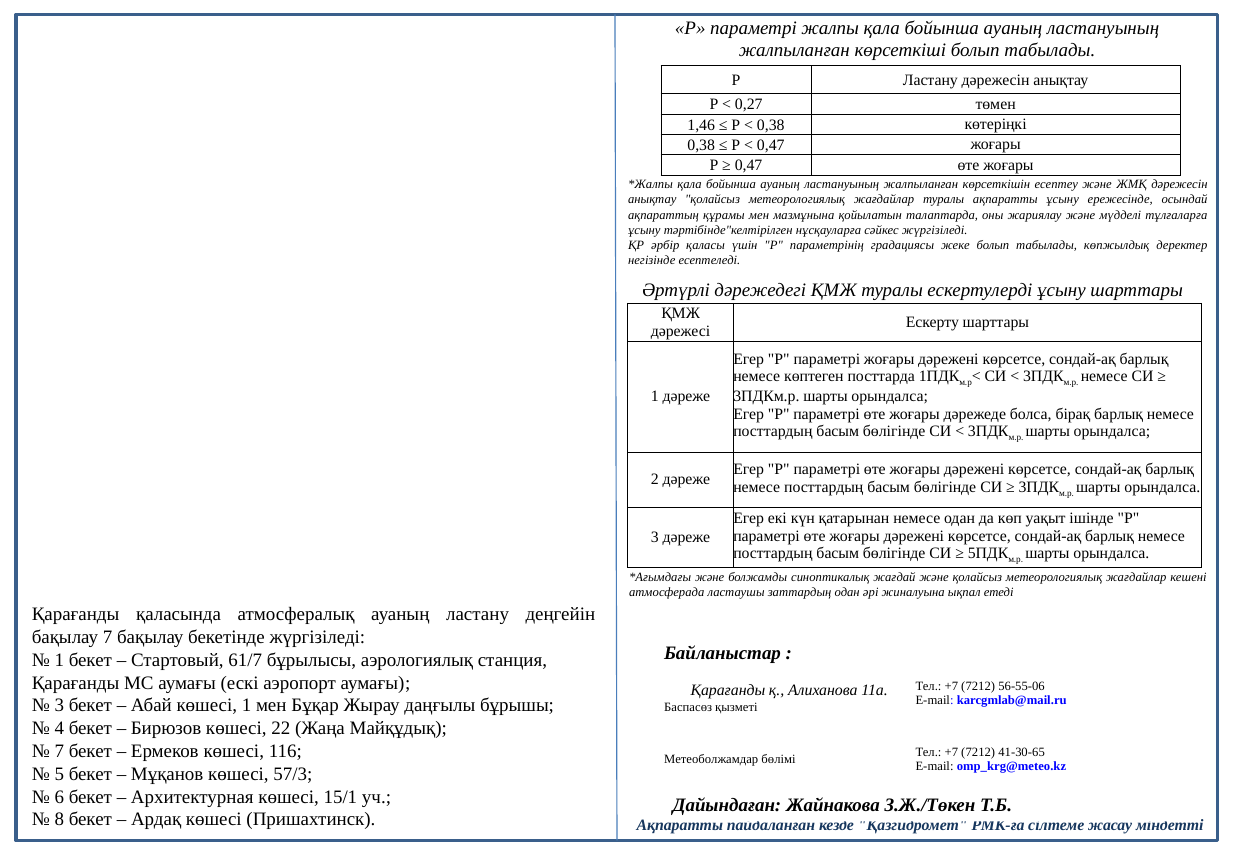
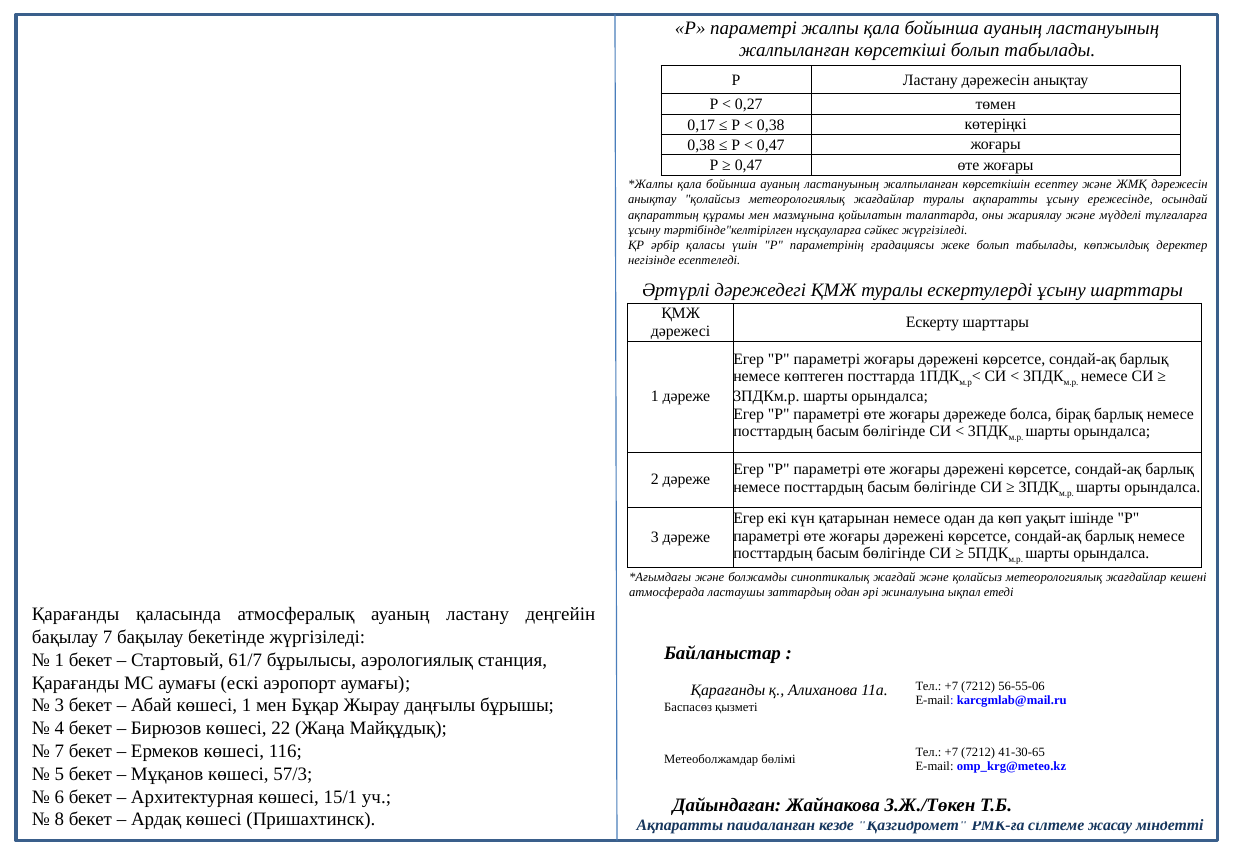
1,46: 1,46 -> 0,17
